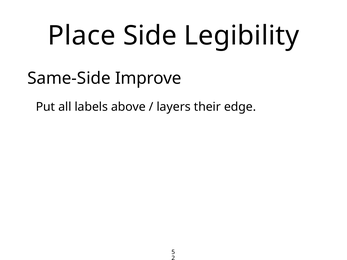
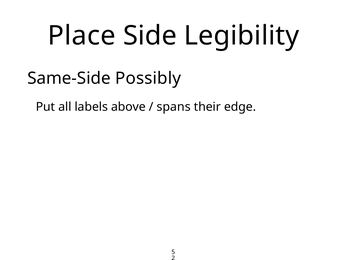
Improve: Improve -> Possibly
layers: layers -> spans
